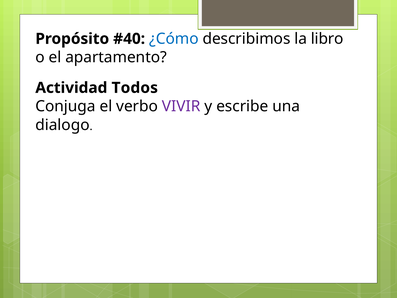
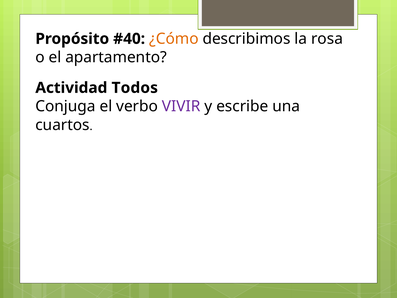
¿Cómo colour: blue -> orange
libro: libro -> rosa
dialogo: dialogo -> cuartos
